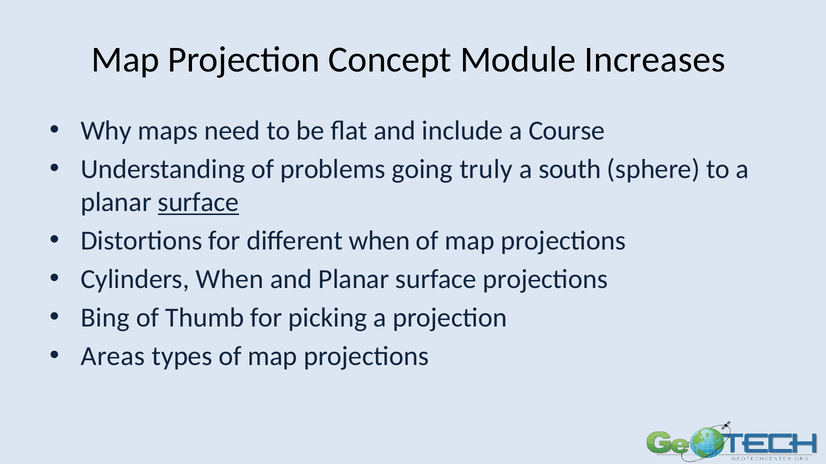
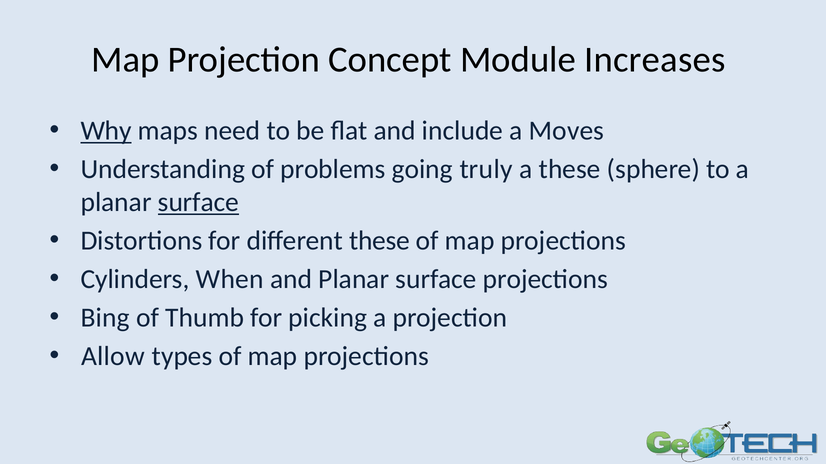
Why underline: none -> present
Course: Course -> Moves
a south: south -> these
different when: when -> these
Areas: Areas -> Allow
